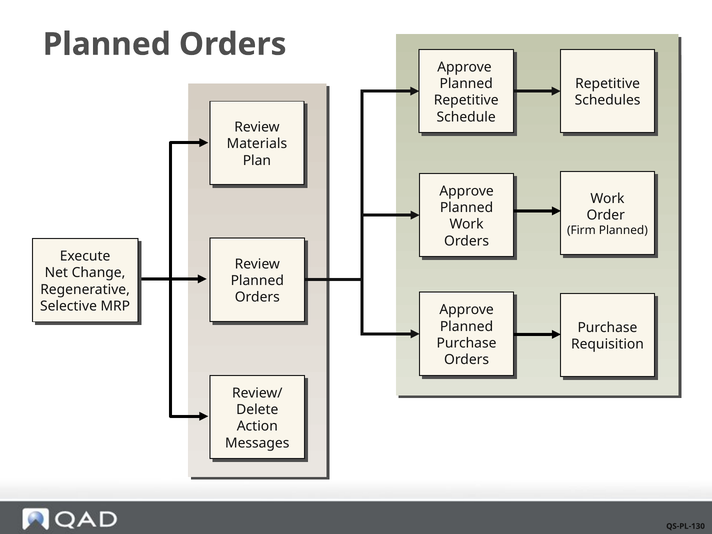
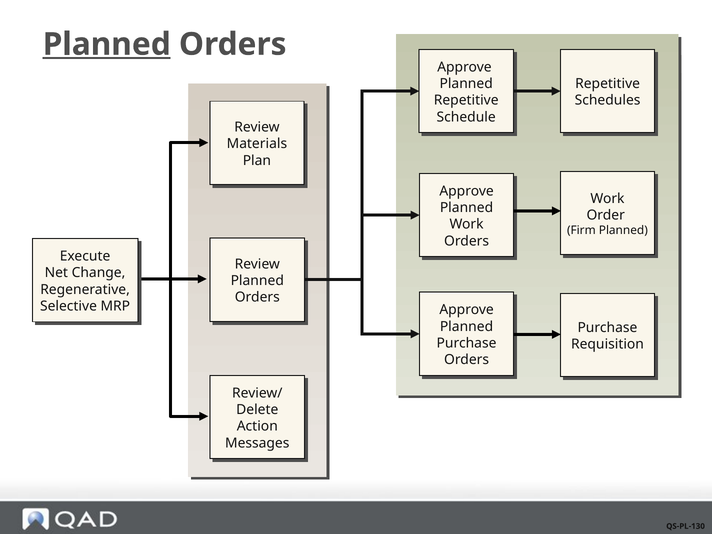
Planned at (107, 44) underline: none -> present
